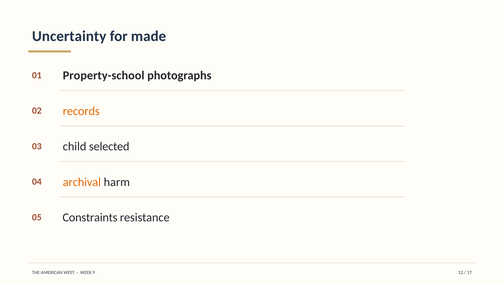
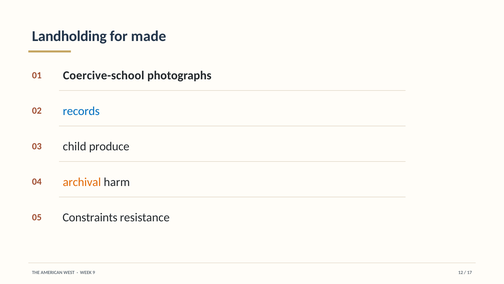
Uncertainty: Uncertainty -> Landholding
Property-school: Property-school -> Coercive-school
records colour: orange -> blue
selected: selected -> produce
